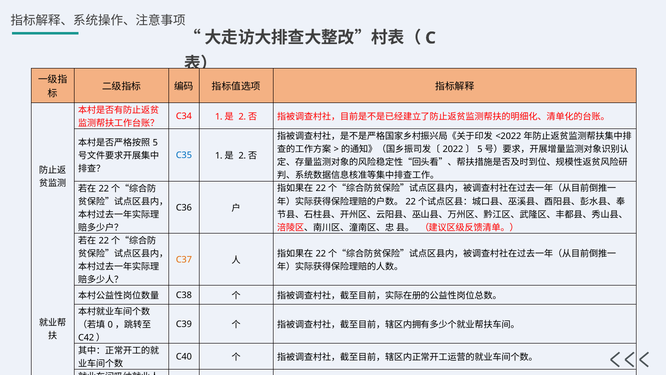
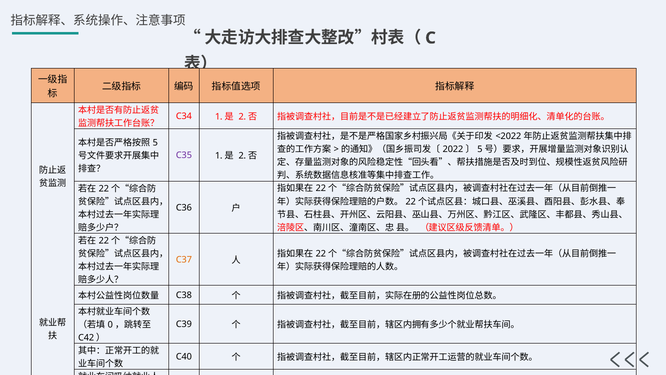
C35 colour: blue -> purple
